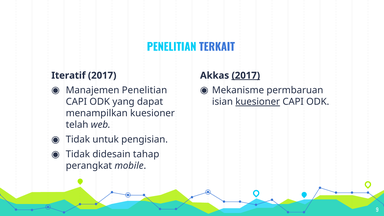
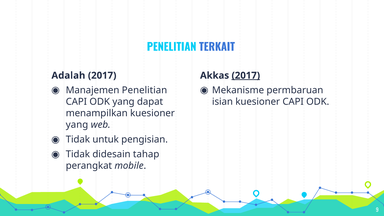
Iteratif: Iteratif -> Adalah
kuesioner at (258, 102) underline: present -> none
telah at (77, 125): telah -> yang
